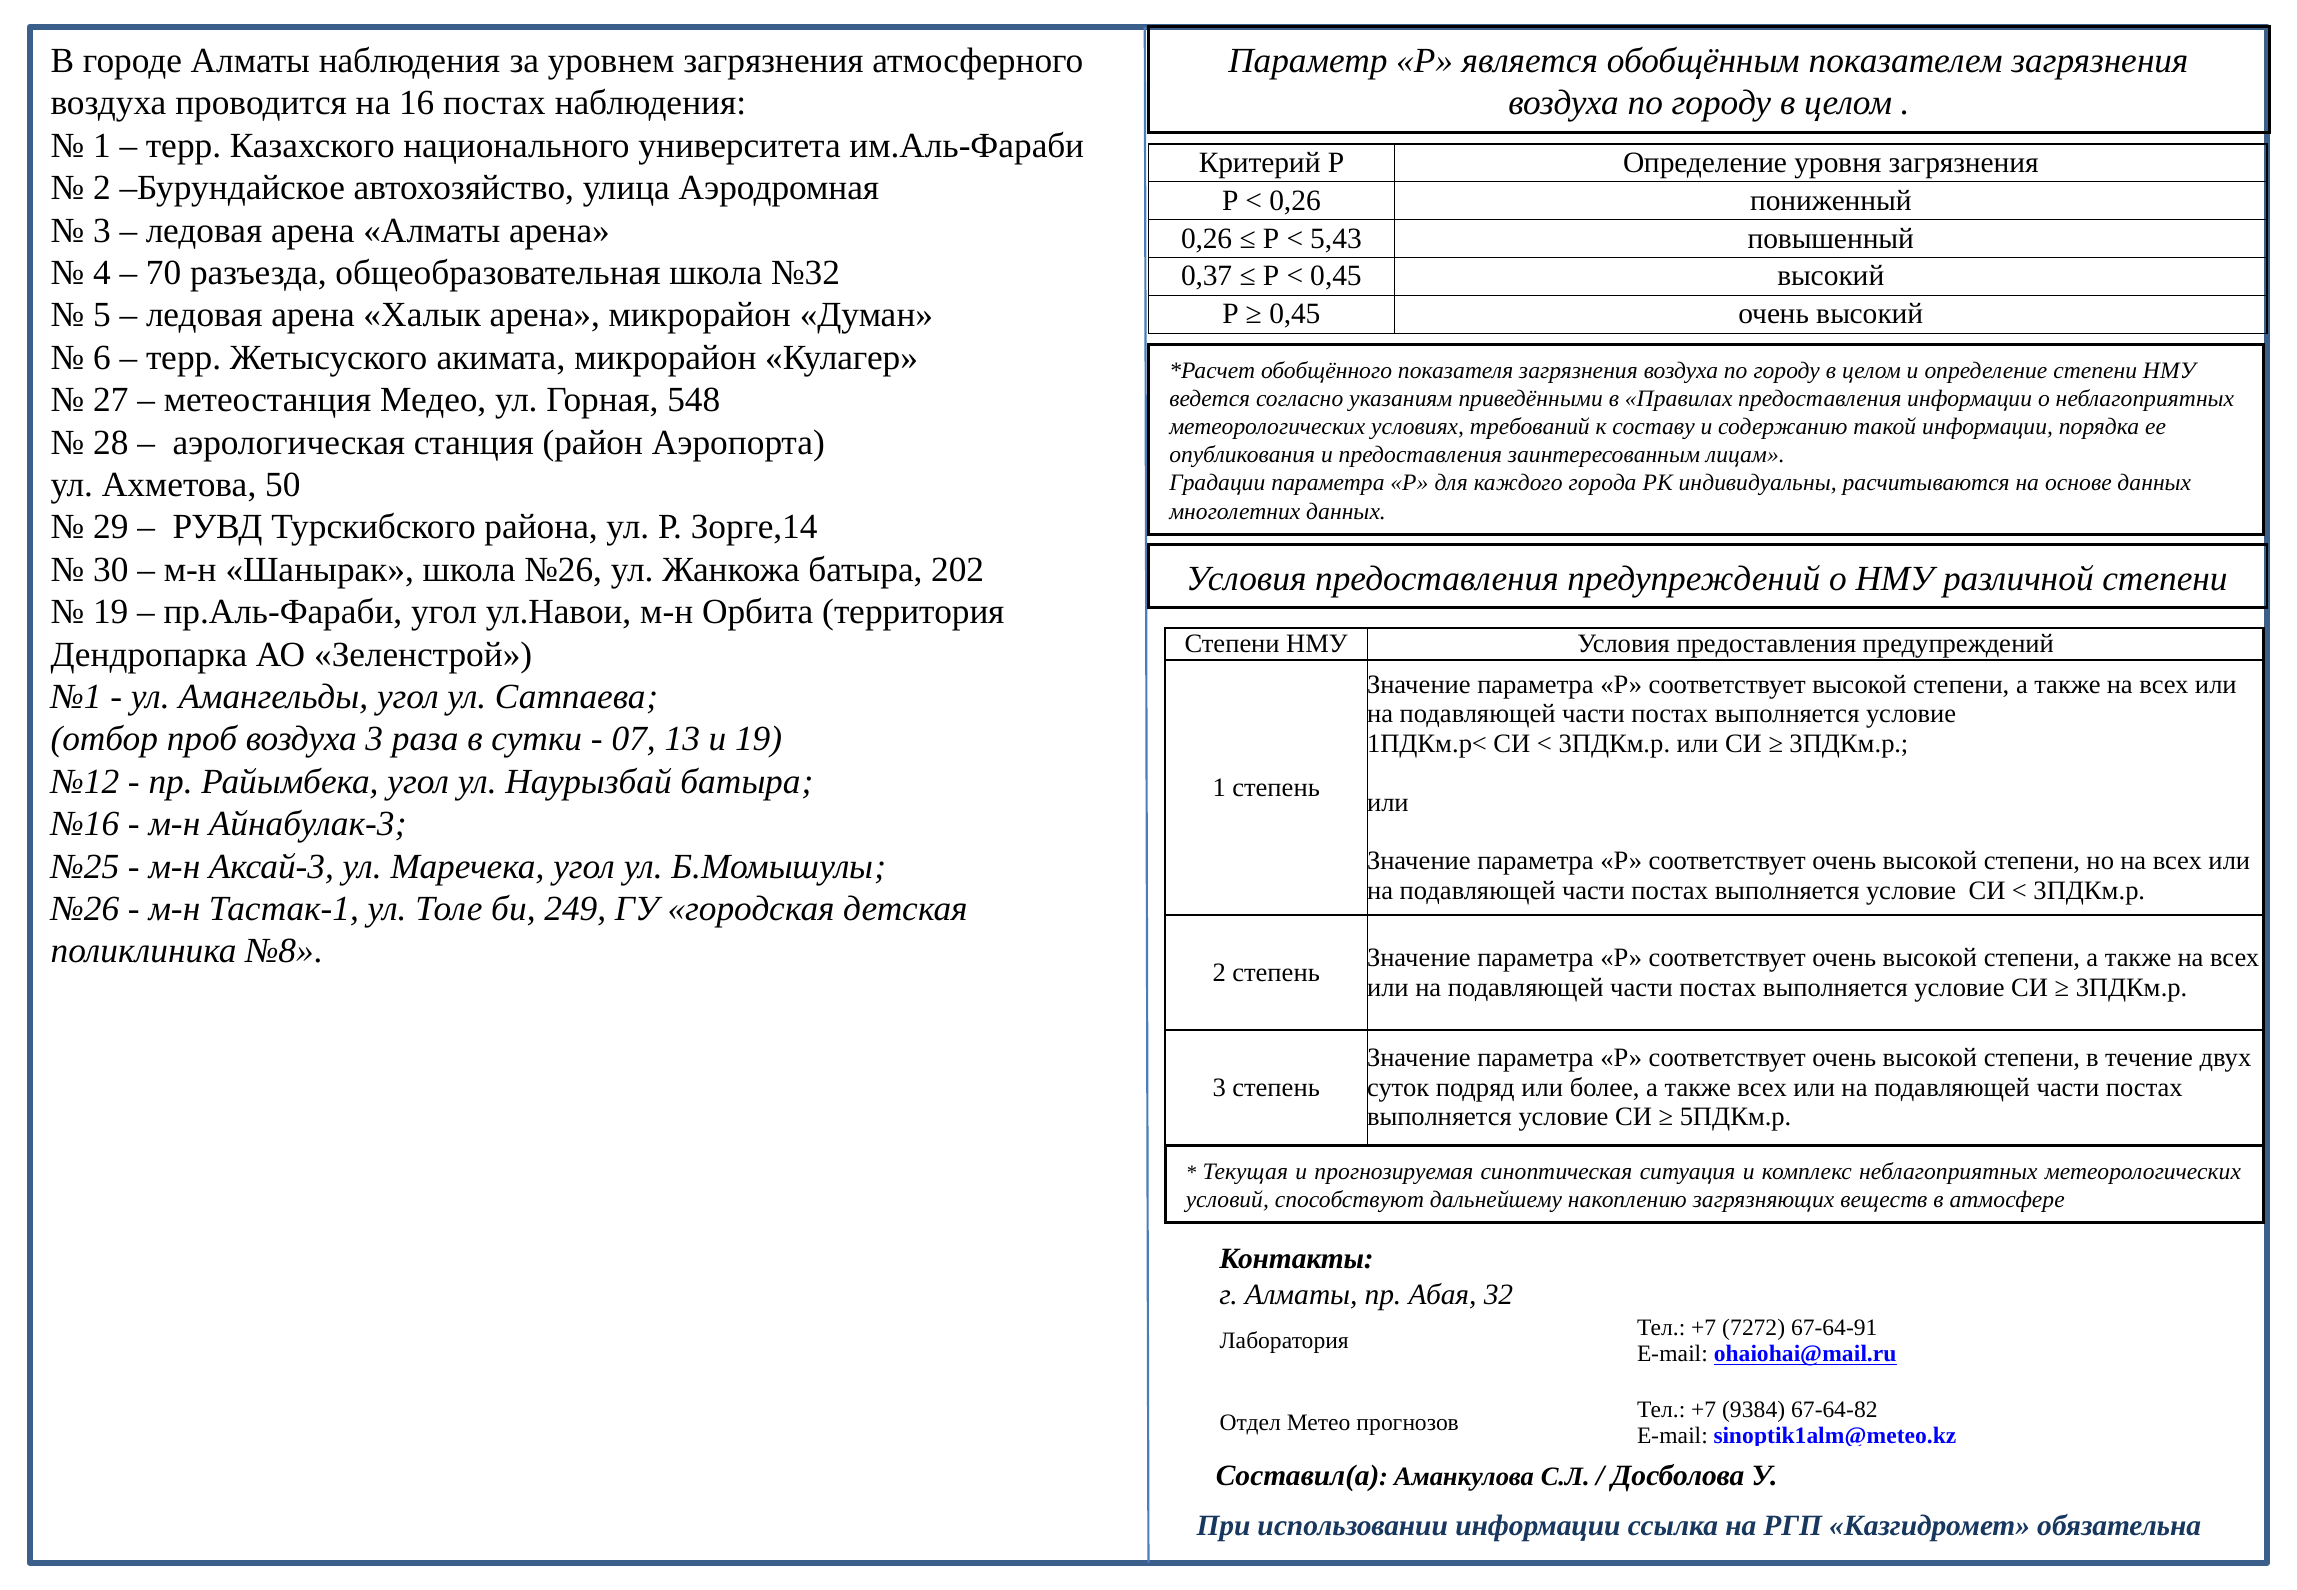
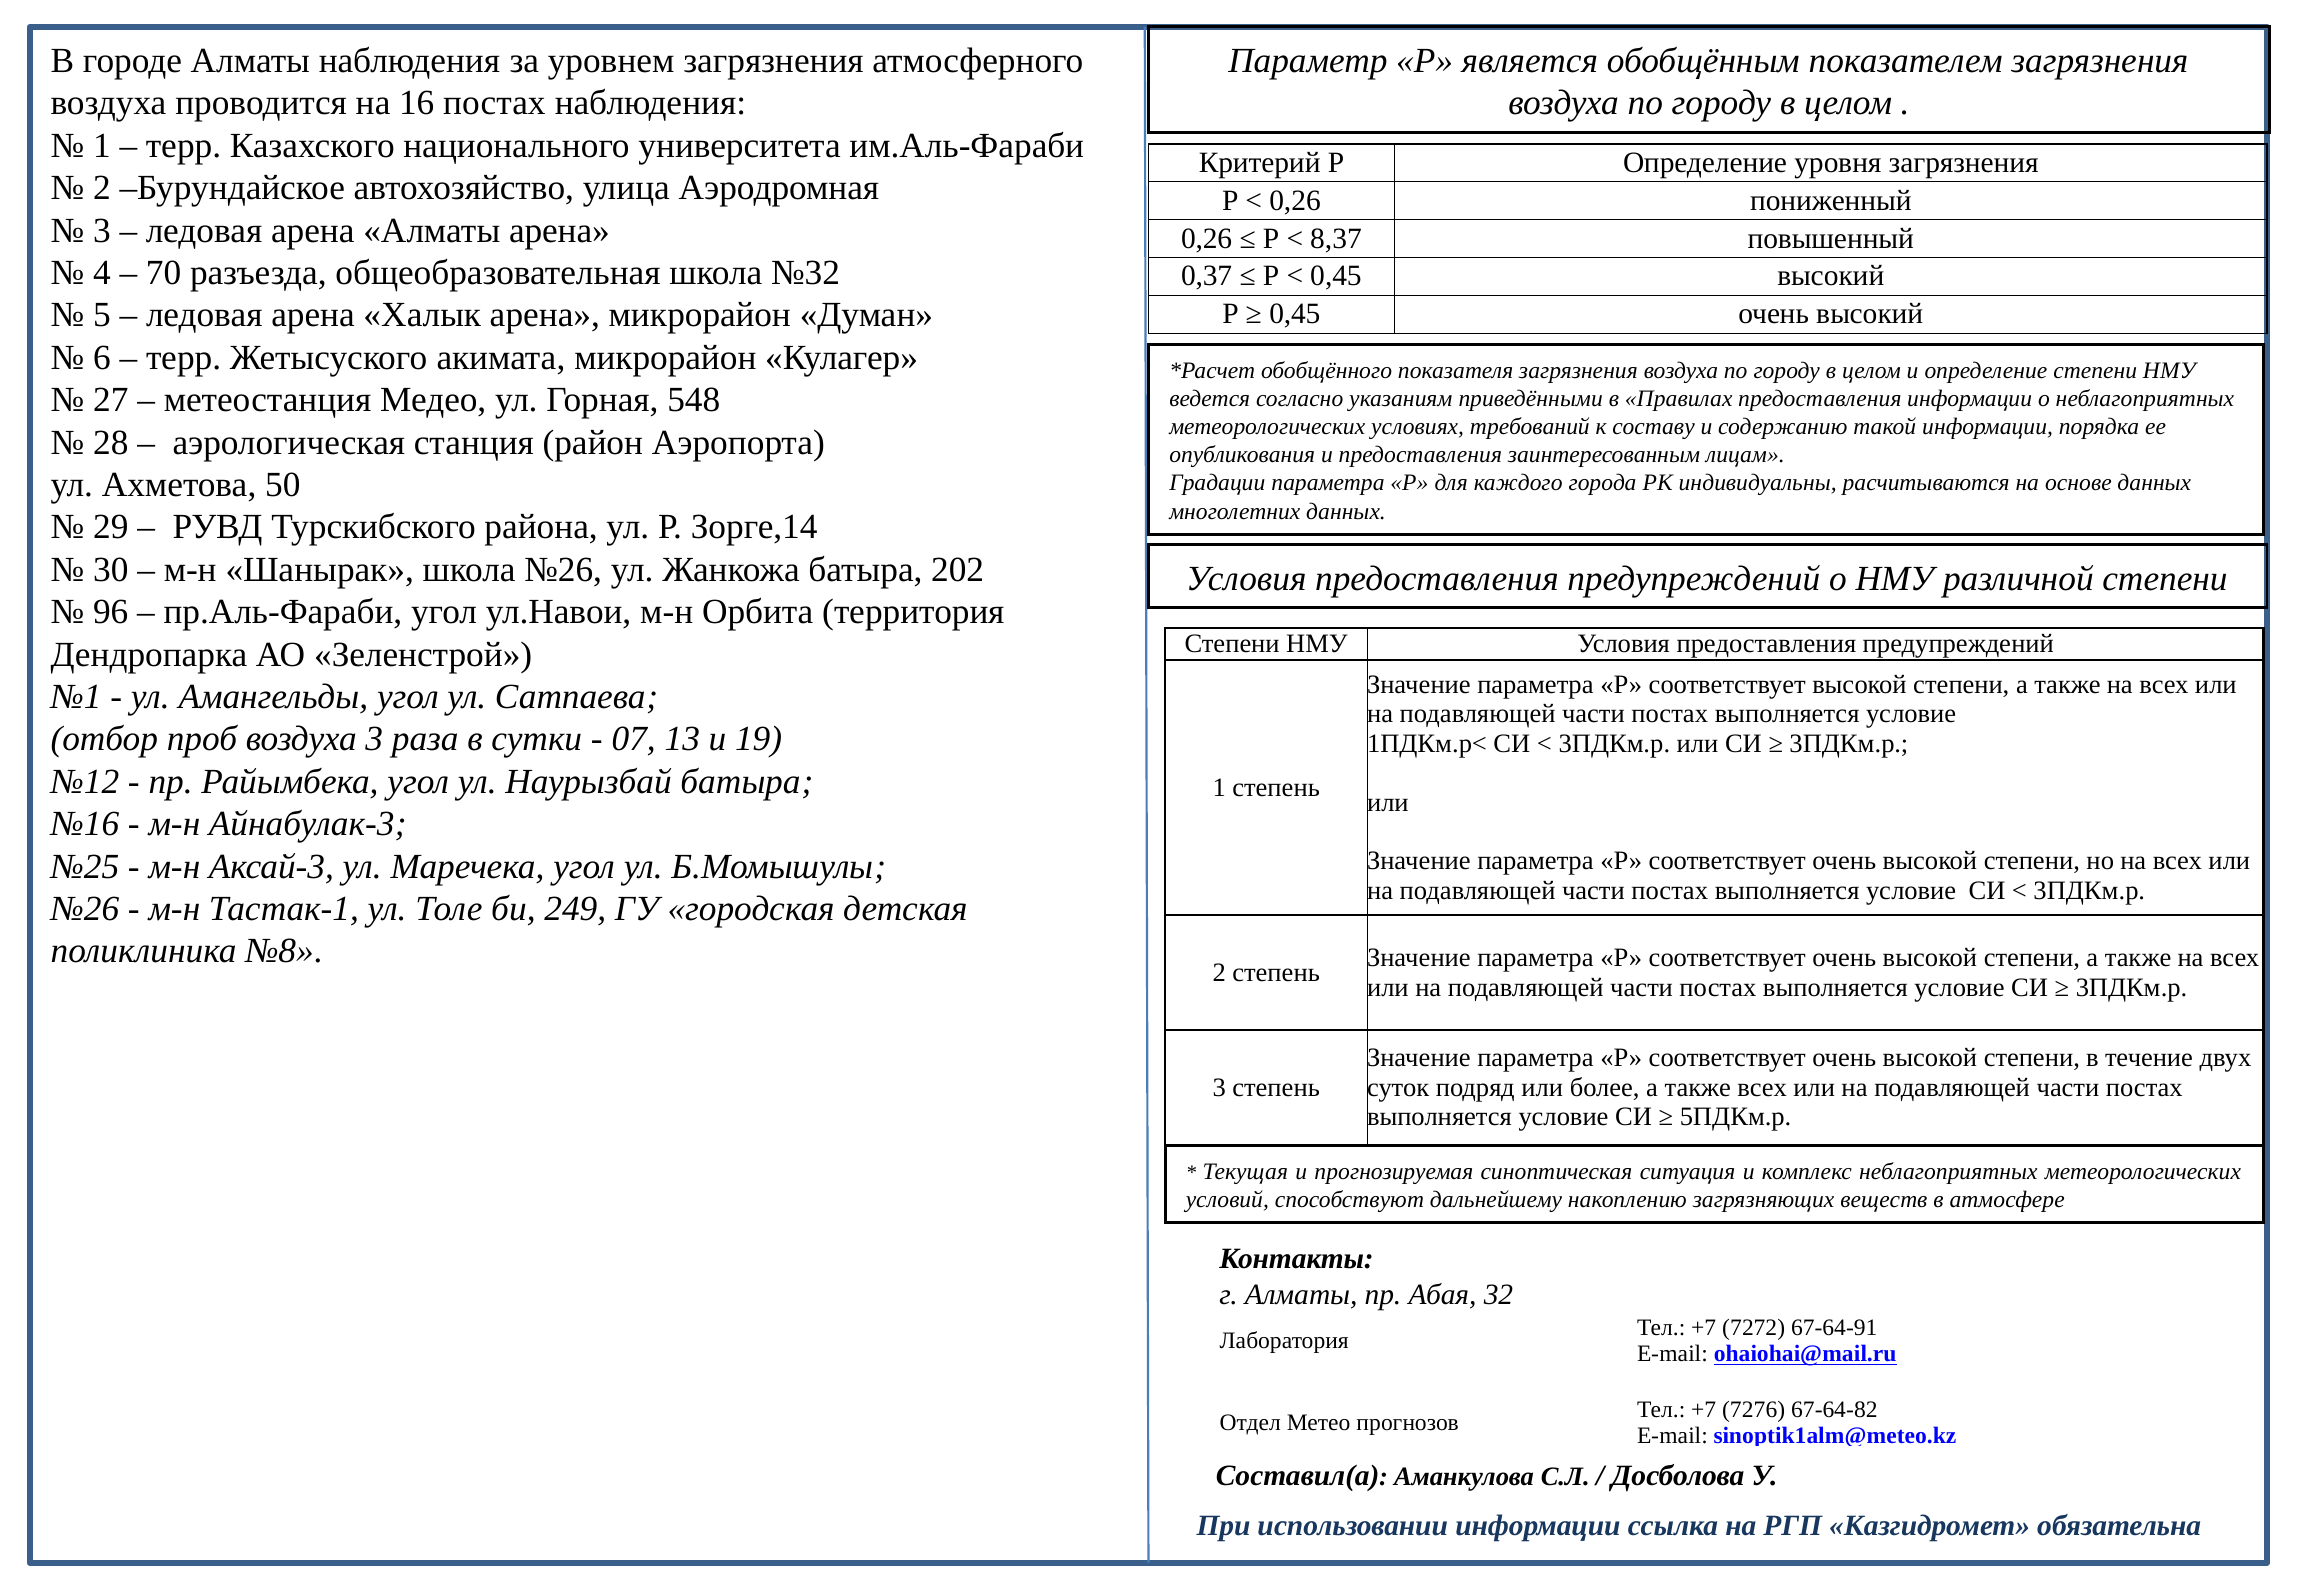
5,43: 5,43 -> 8,37
19 at (111, 612): 19 -> 96
9384: 9384 -> 7276
